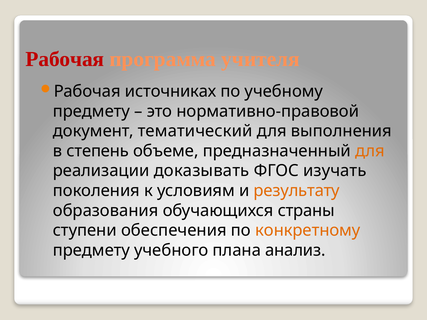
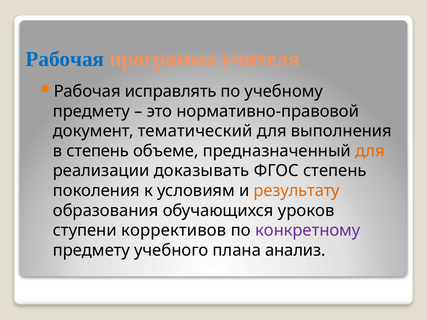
Рабочая at (65, 59) colour: red -> blue
источниках: источниках -> исправлять
ФГОС изучать: изучать -> степень
страны: страны -> уроков
обеспечения: обеспечения -> коррективов
конкретному colour: orange -> purple
